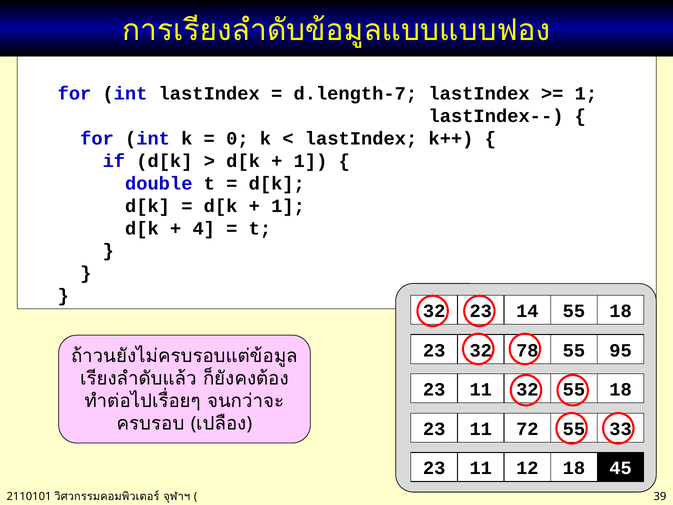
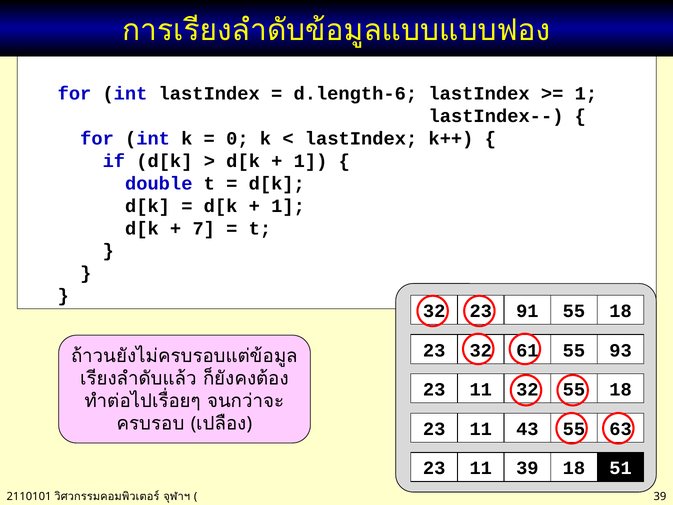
d.length-7: d.length-7 -> d.length-6
4: 4 -> 7
14: 14 -> 91
78: 78 -> 61
95: 95 -> 93
72: 72 -> 43
33: 33 -> 63
11 12: 12 -> 39
45: 45 -> 51
